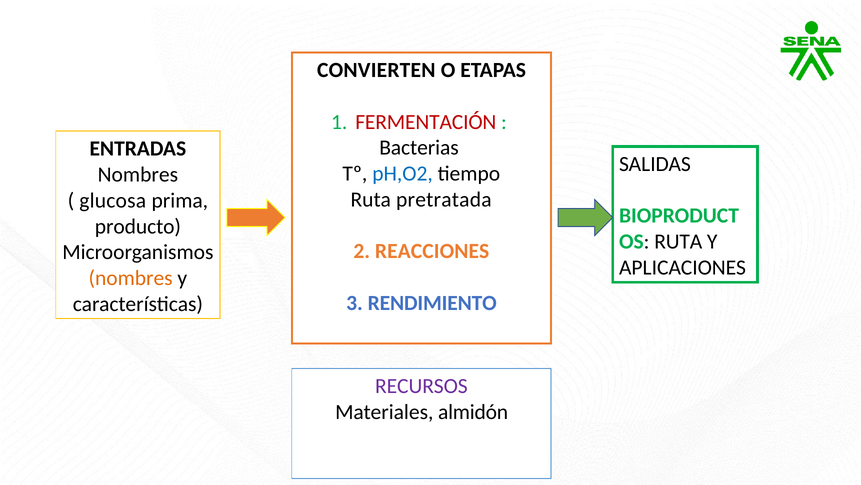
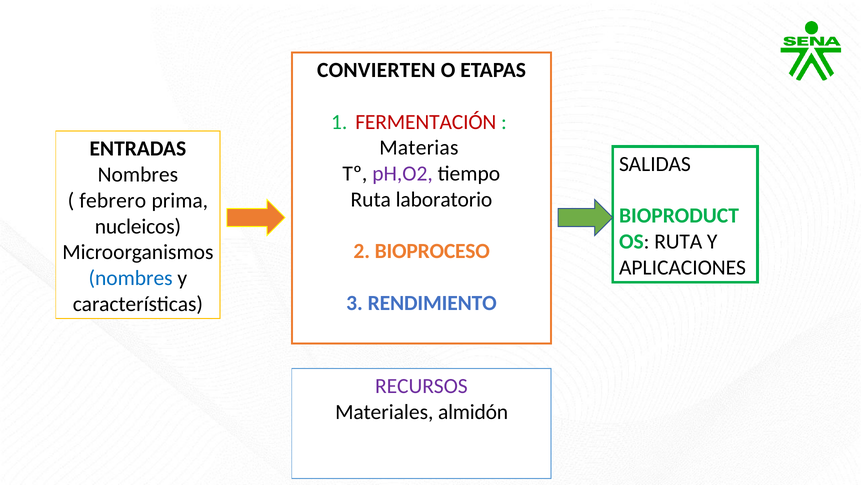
Bacterias: Bacterias -> Materias
pH,O2 colour: blue -> purple
pretratada: pretratada -> laboratorio
glucosa: glucosa -> febrero
producto: producto -> nucleicos
REACCIONES: REACCIONES -> BIOPROCESO
nombres at (131, 278) colour: orange -> blue
